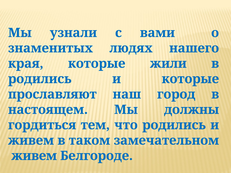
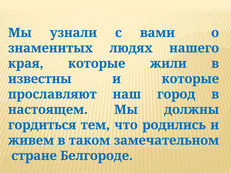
родились at (40, 79): родились -> известны
живем at (34, 156): живем -> стране
